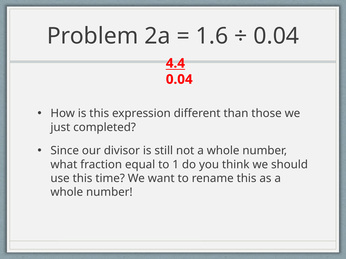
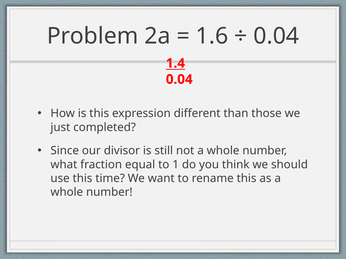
4.4: 4.4 -> 1.4
